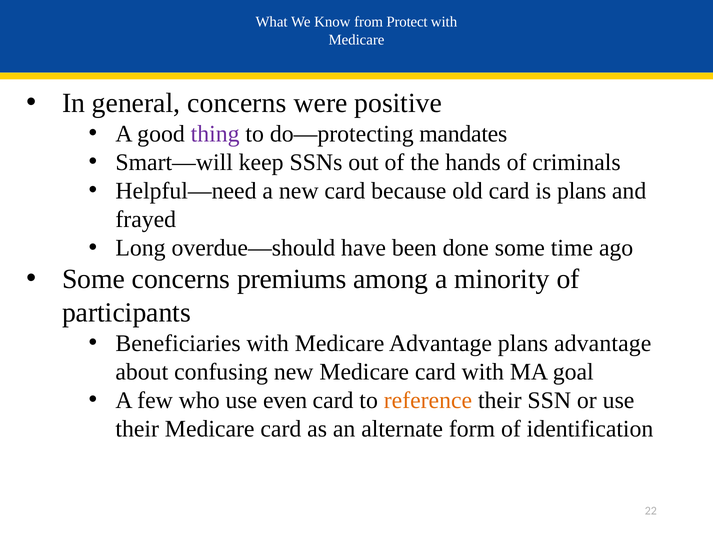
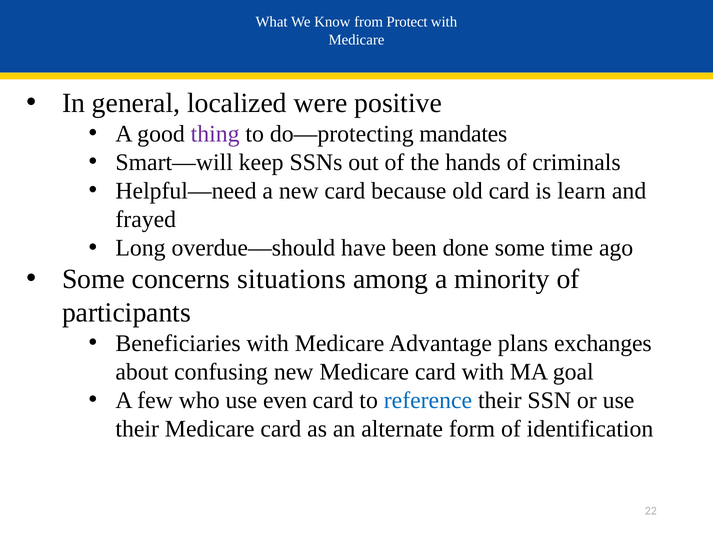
general concerns: concerns -> localized
is plans: plans -> learn
premiums: premiums -> situations
plans advantage: advantage -> exchanges
reference colour: orange -> blue
